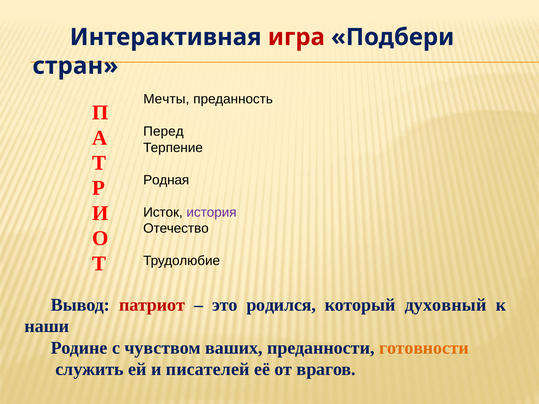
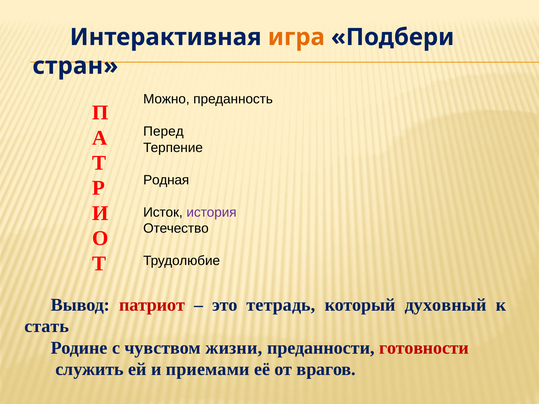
игра colour: red -> orange
Мечты: Мечты -> Можно
родился: родился -> тетрадь
наши: наши -> стать
ваших: ваших -> жизни
готовности colour: orange -> red
писателей: писателей -> приемами
